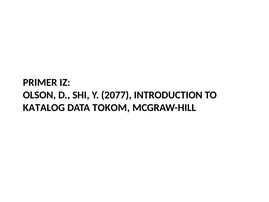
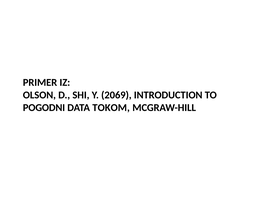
2077: 2077 -> 2069
KATALOG: KATALOG -> POGODNI
